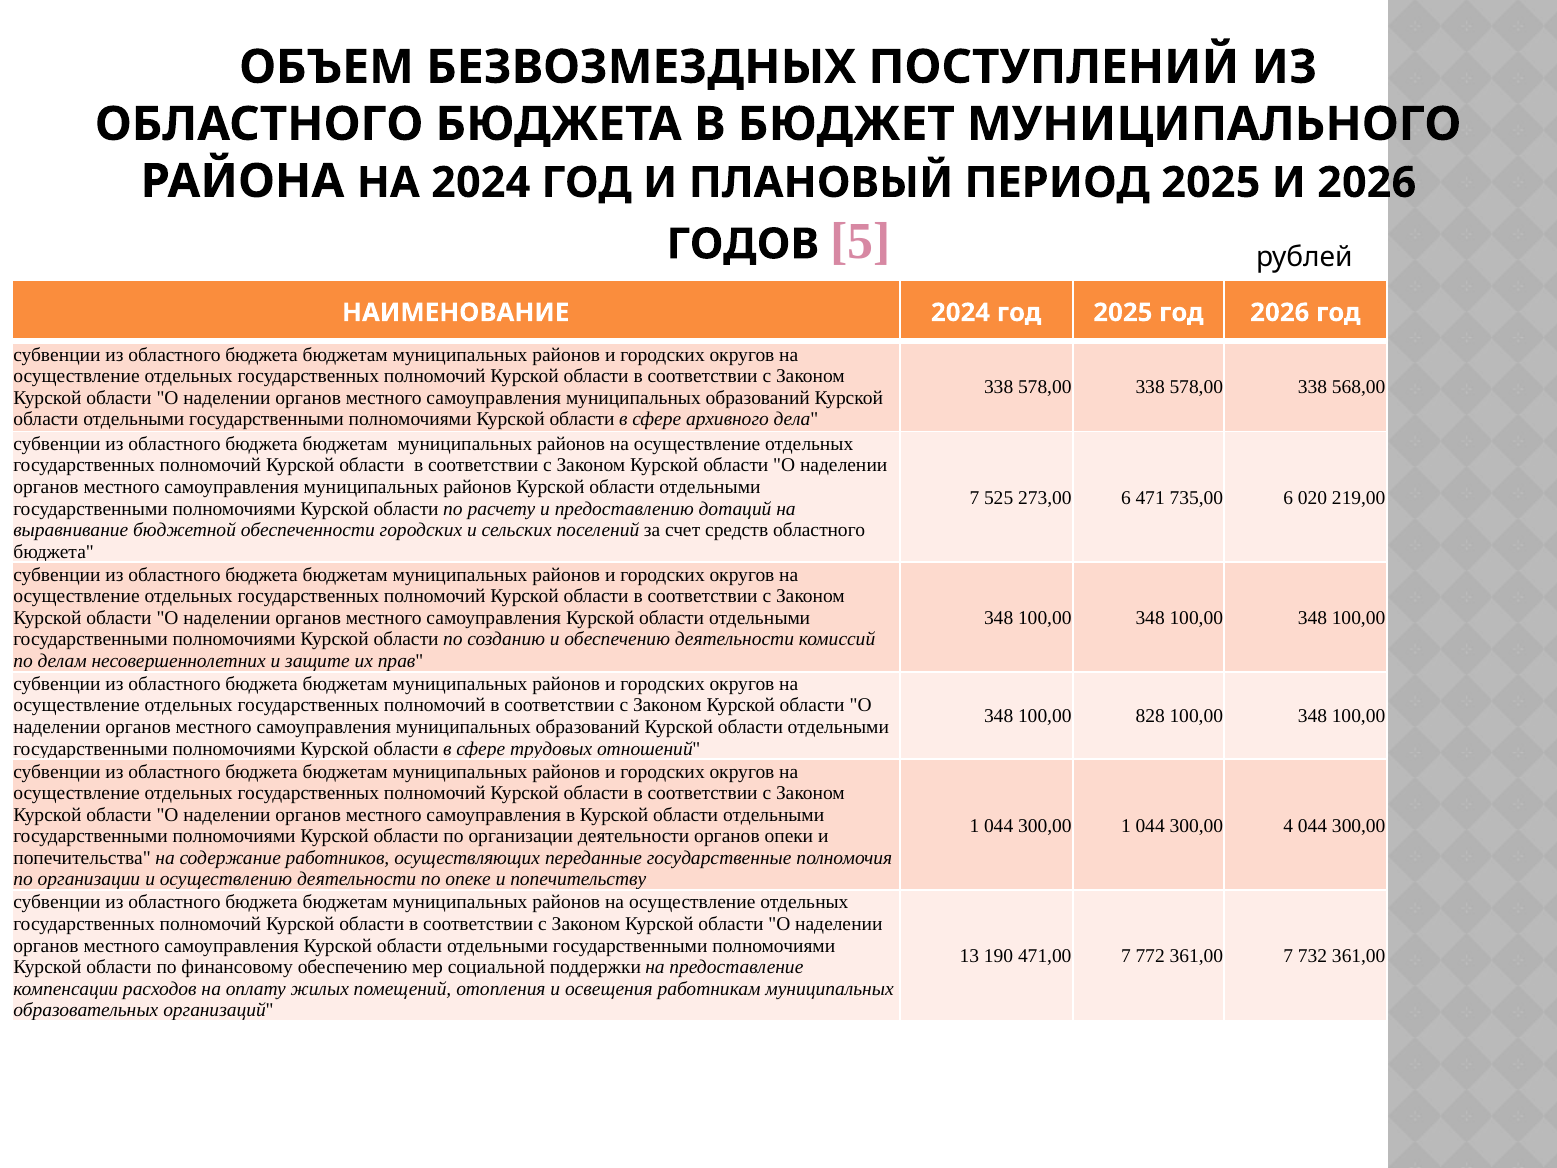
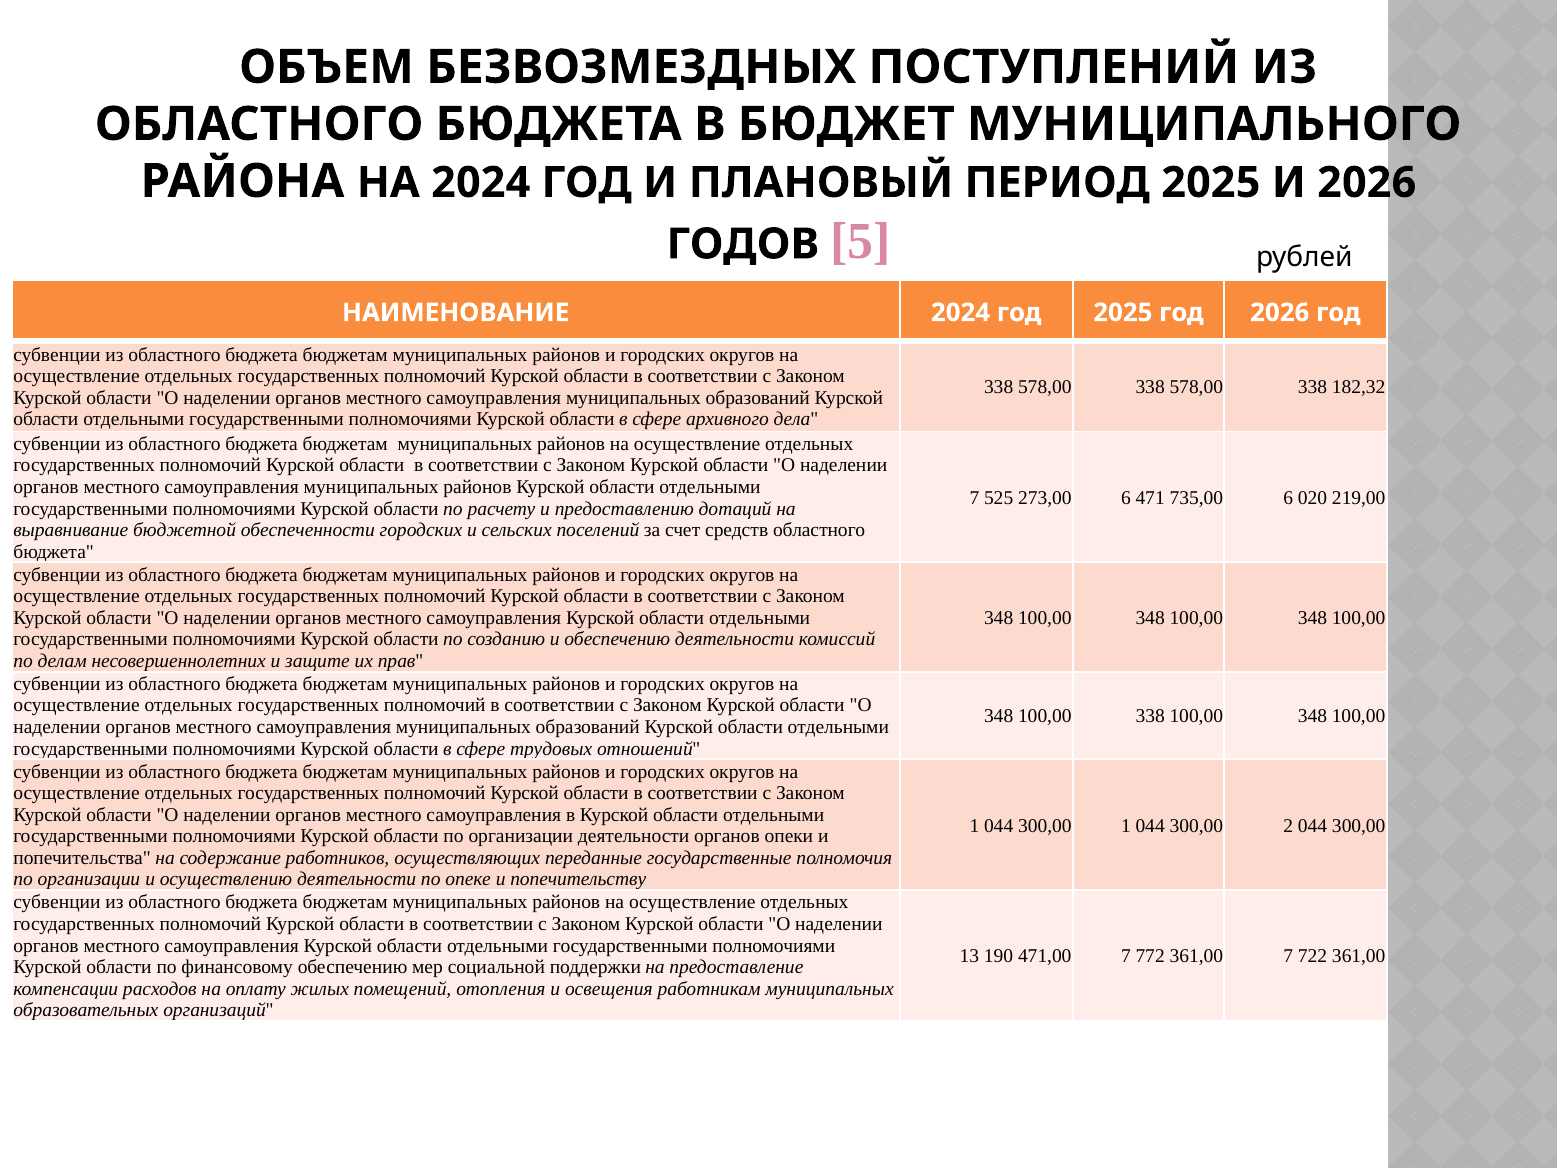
568,00: 568,00 -> 182,32
100,00 828: 828 -> 338
4: 4 -> 2
732: 732 -> 722
